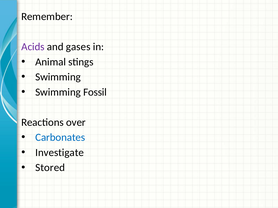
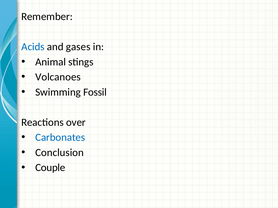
Acids colour: purple -> blue
Swimming at (58, 77): Swimming -> Volcanoes
Investigate: Investigate -> Conclusion
Stored: Stored -> Couple
